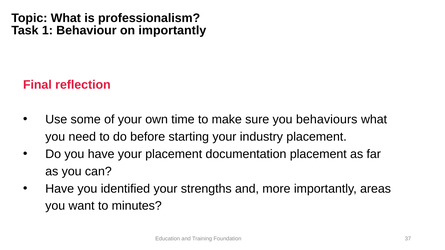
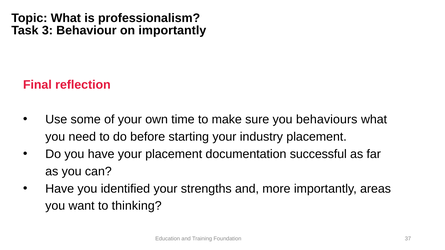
1: 1 -> 3
documentation placement: placement -> successful
minutes: minutes -> thinking
